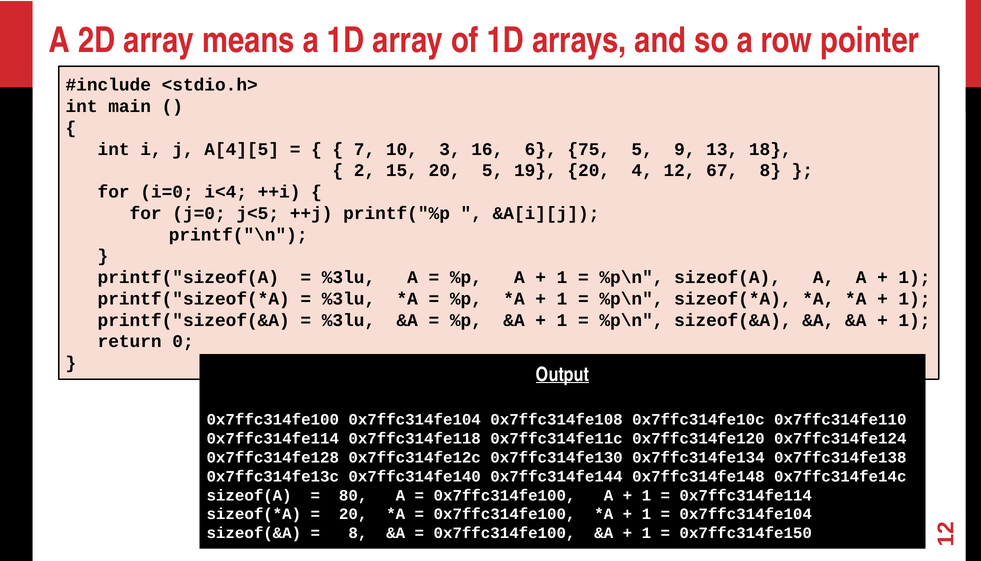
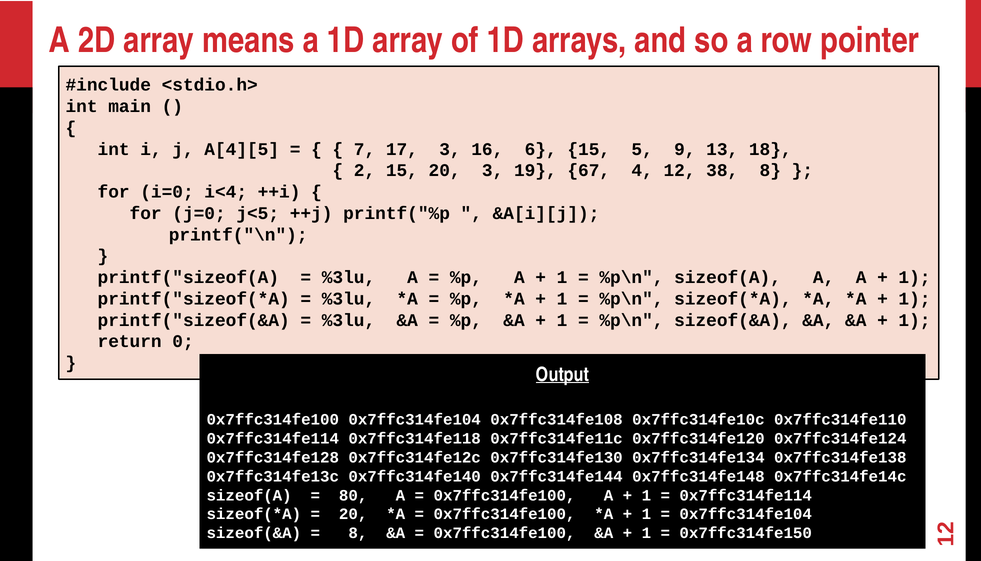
10: 10 -> 17
6 75: 75 -> 15
20 5: 5 -> 3
19 20: 20 -> 67
67: 67 -> 38
